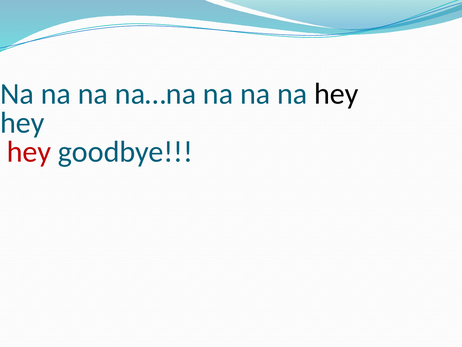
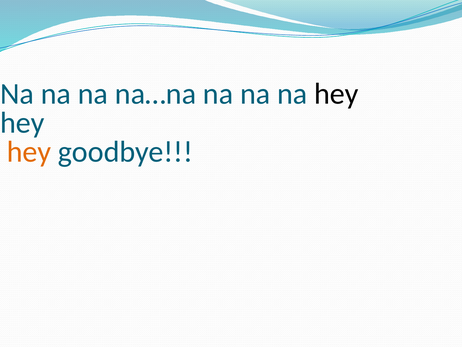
hey at (29, 152) colour: red -> orange
